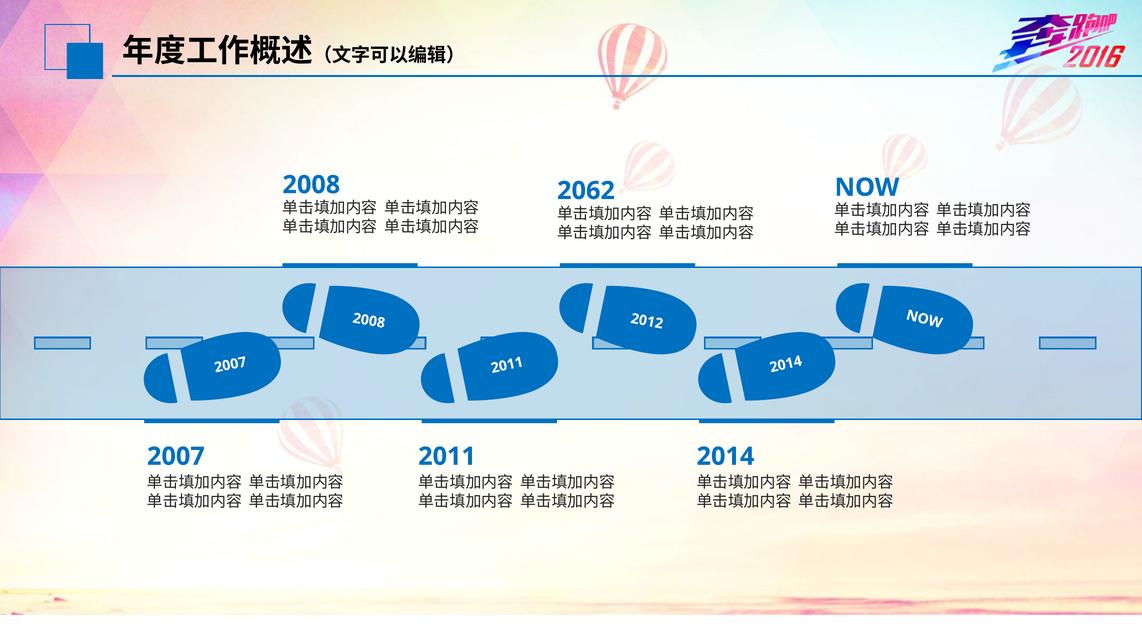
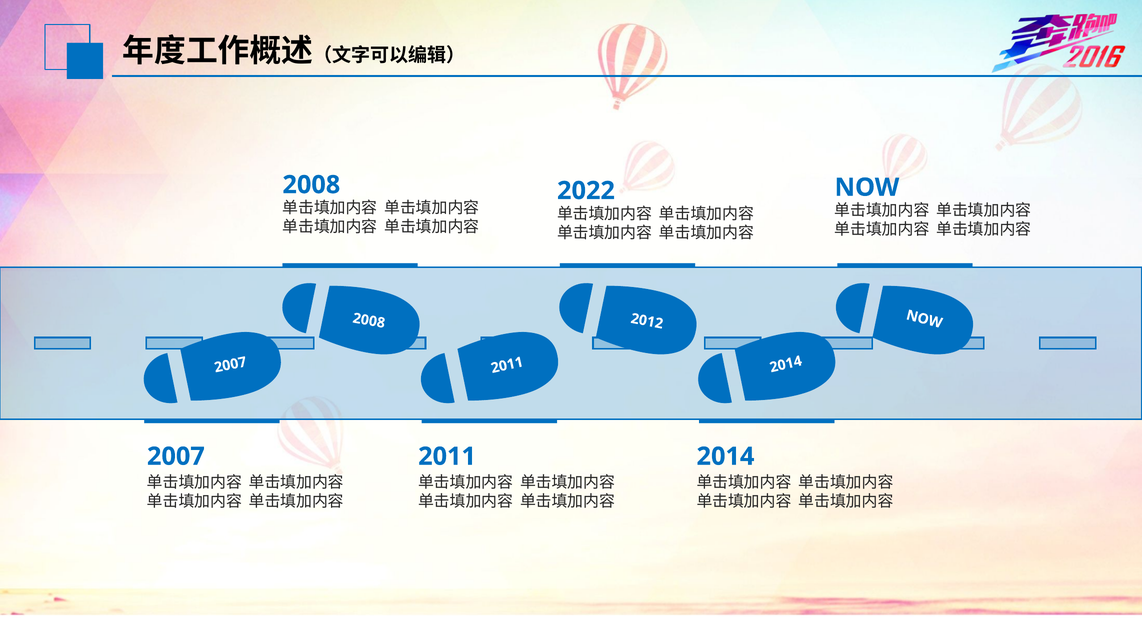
2062: 2062 -> 2022
